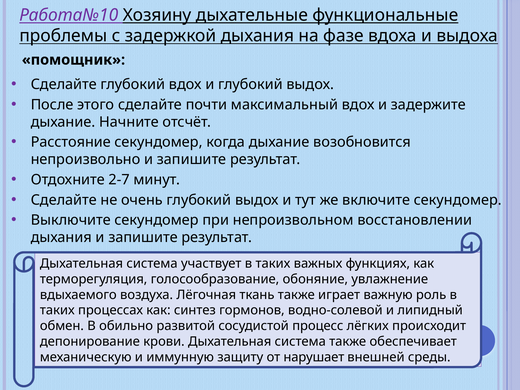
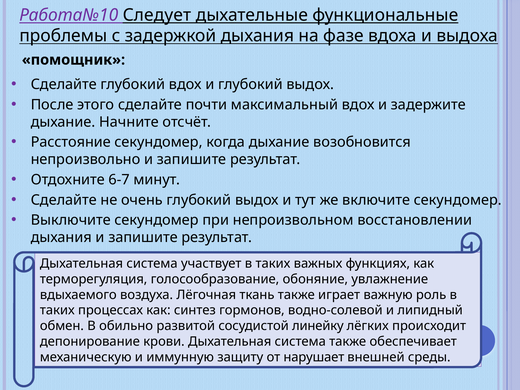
Хозяину: Хозяину -> Следует
2-7: 2-7 -> 6-7
процесс: процесс -> линейку
